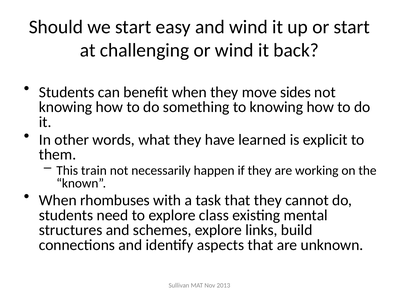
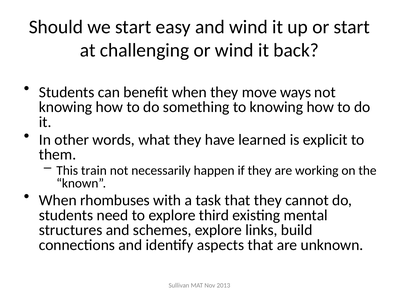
sides: sides -> ways
class: class -> third
